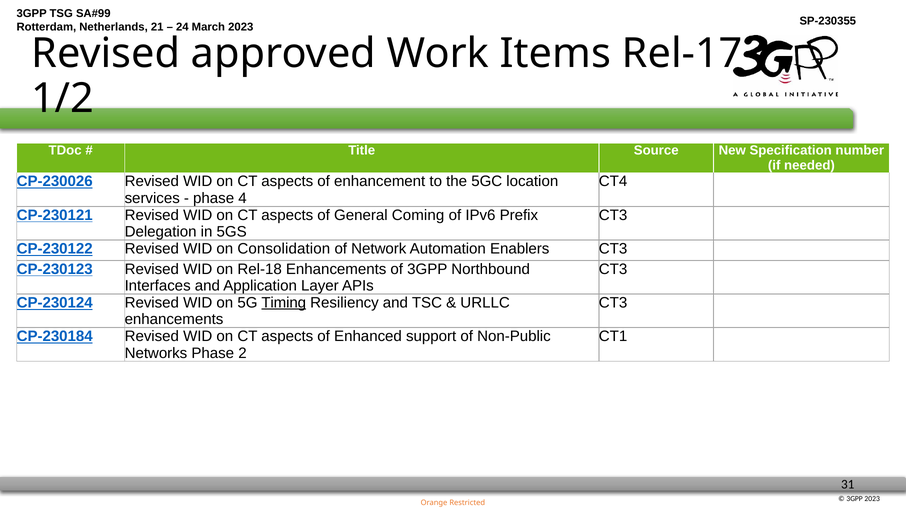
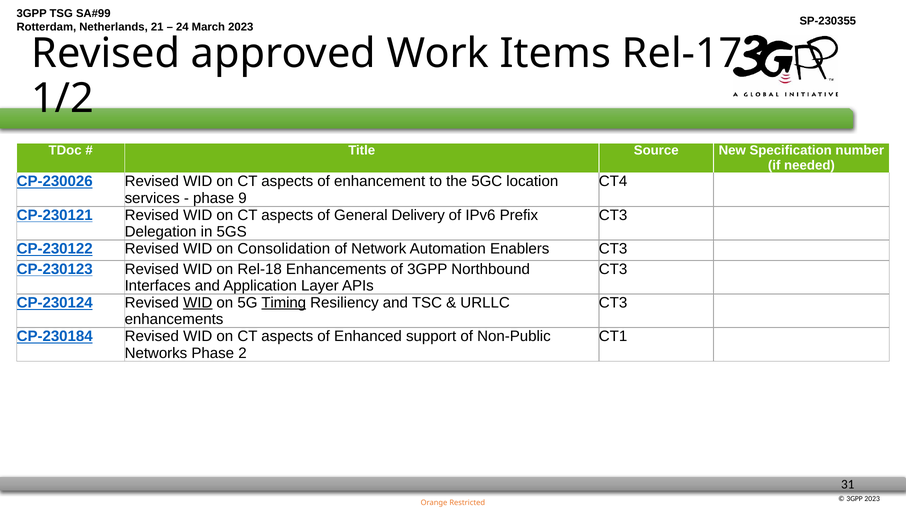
4: 4 -> 9
Coming: Coming -> Delivery
WID at (198, 302) underline: none -> present
